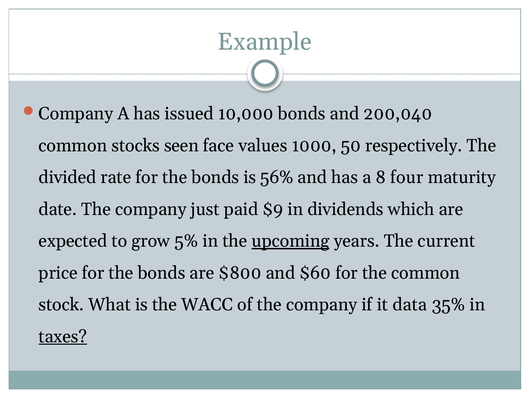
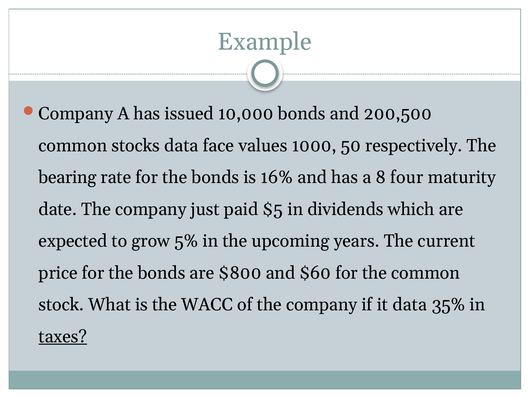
200,040: 200,040 -> 200,500
stocks seen: seen -> data
divided: divided -> bearing
56%: 56% -> 16%
$9: $9 -> $5
upcoming underline: present -> none
